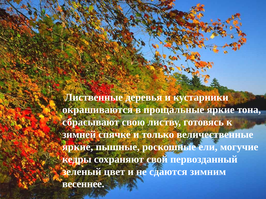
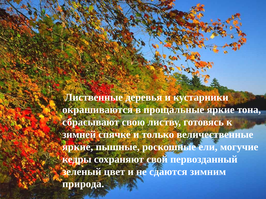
весеннее: весеннее -> природа
